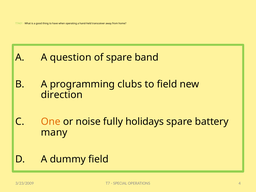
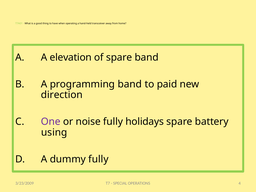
question: question -> elevation
programming clubs: clubs -> band
to field: field -> paid
One colour: orange -> purple
many: many -> using
dummy field: field -> fully
